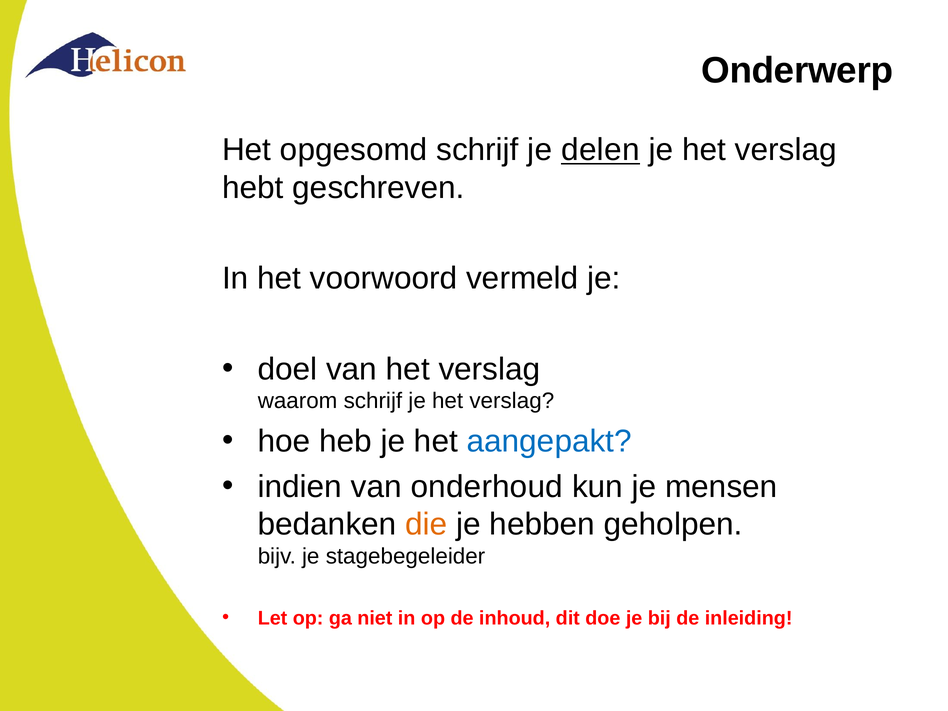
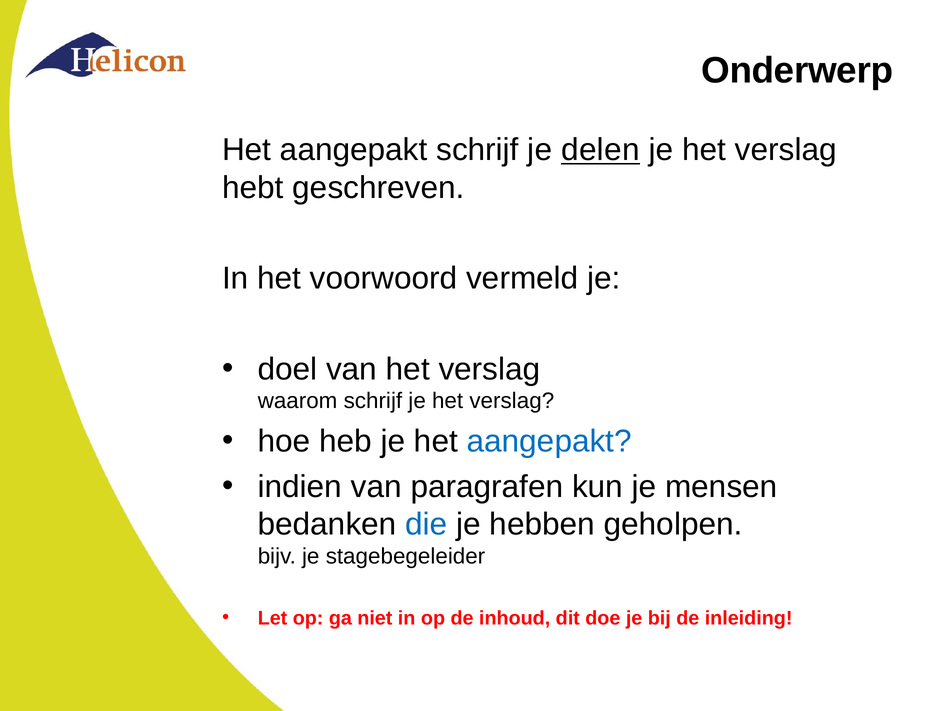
opgesomd at (354, 150): opgesomd -> aangepakt
onderhoud: onderhoud -> paragrafen
die colour: orange -> blue
